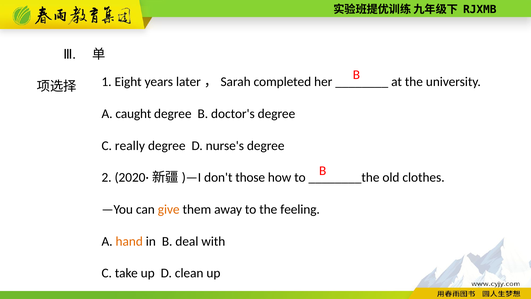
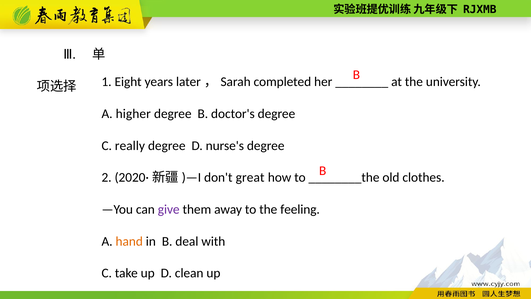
caught: caught -> higher
those: those -> great
give colour: orange -> purple
